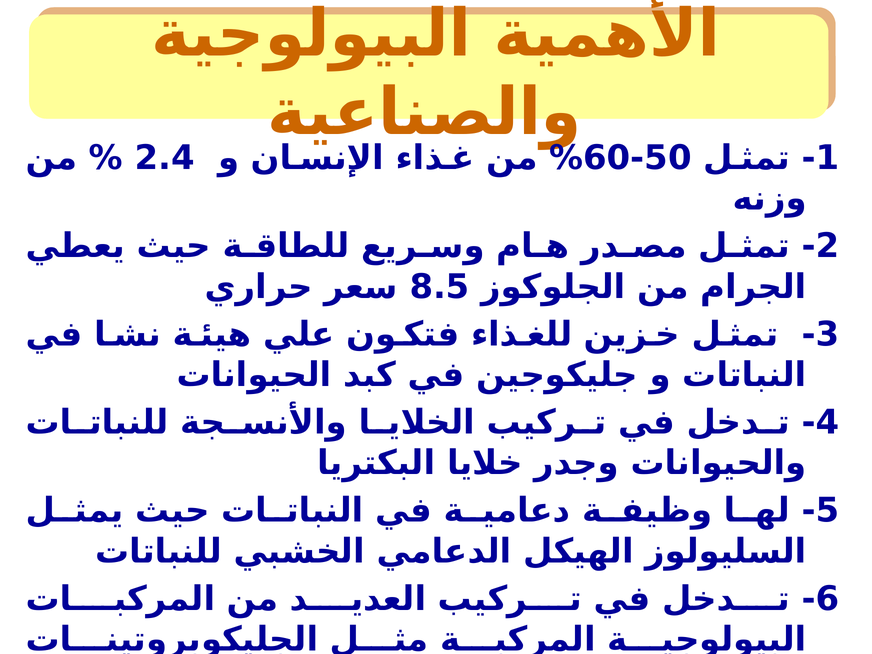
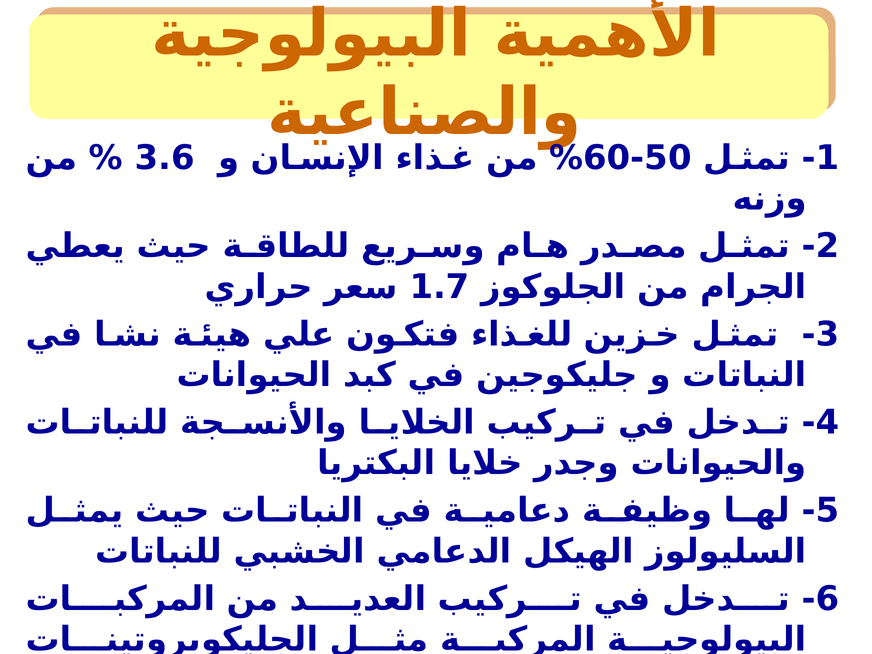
2.4: 2.4 -> 3.6
8.5: 8.5 -> 1.7
